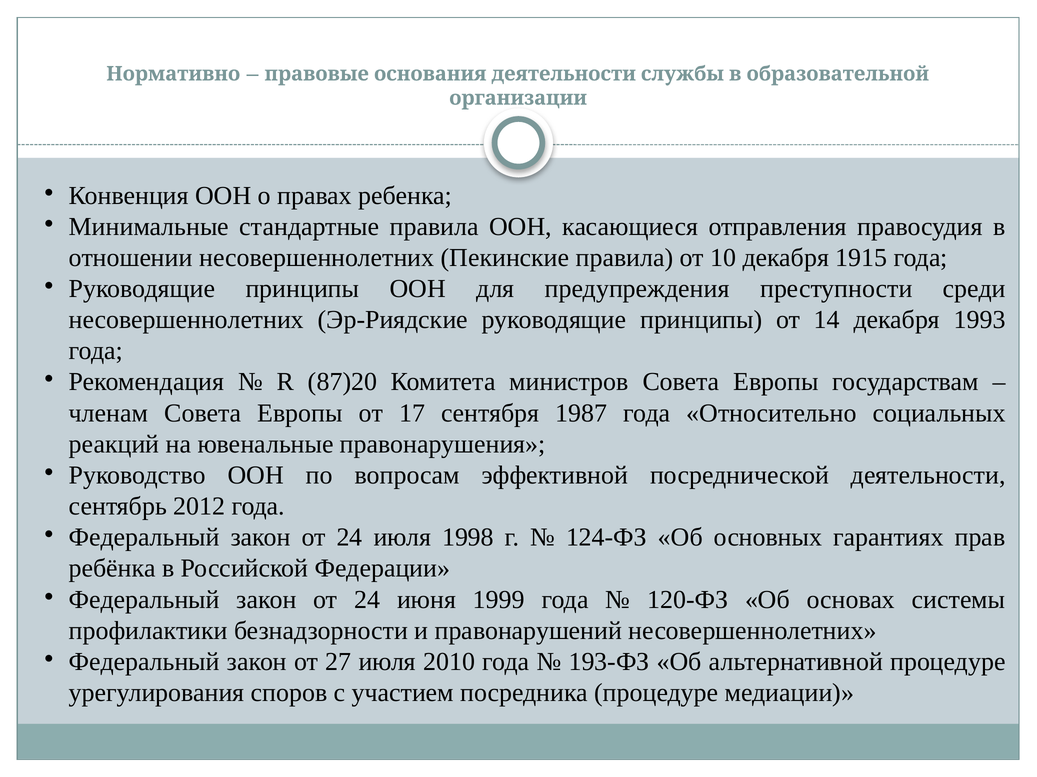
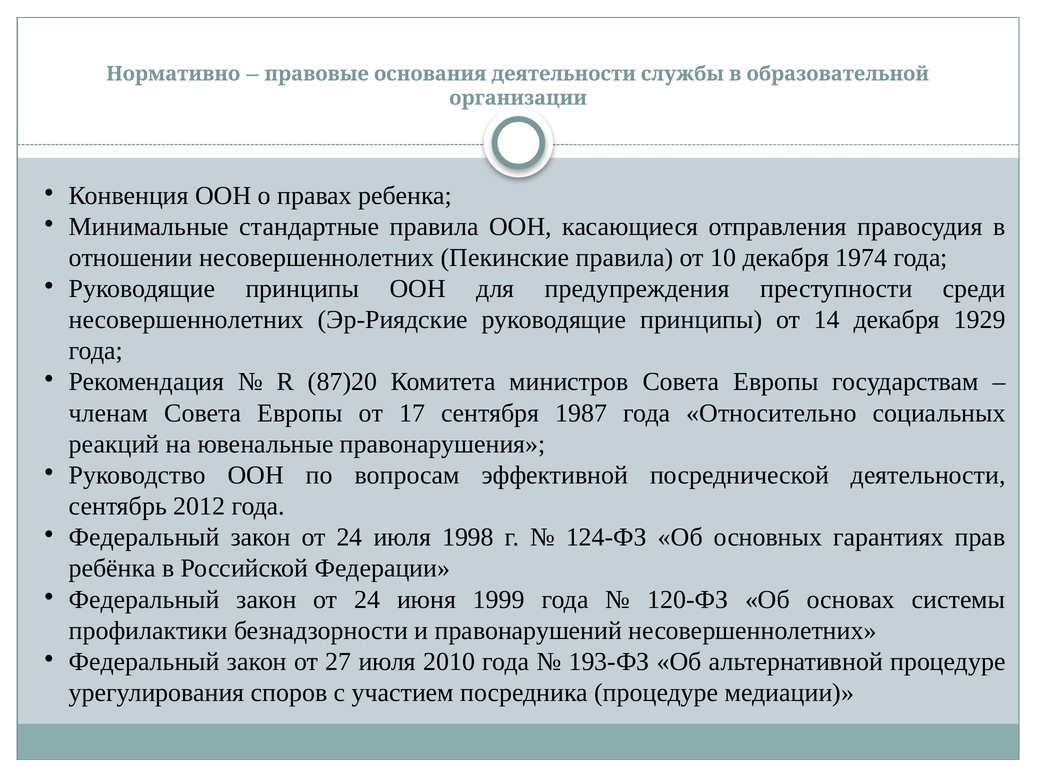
1915: 1915 -> 1974
1993: 1993 -> 1929
